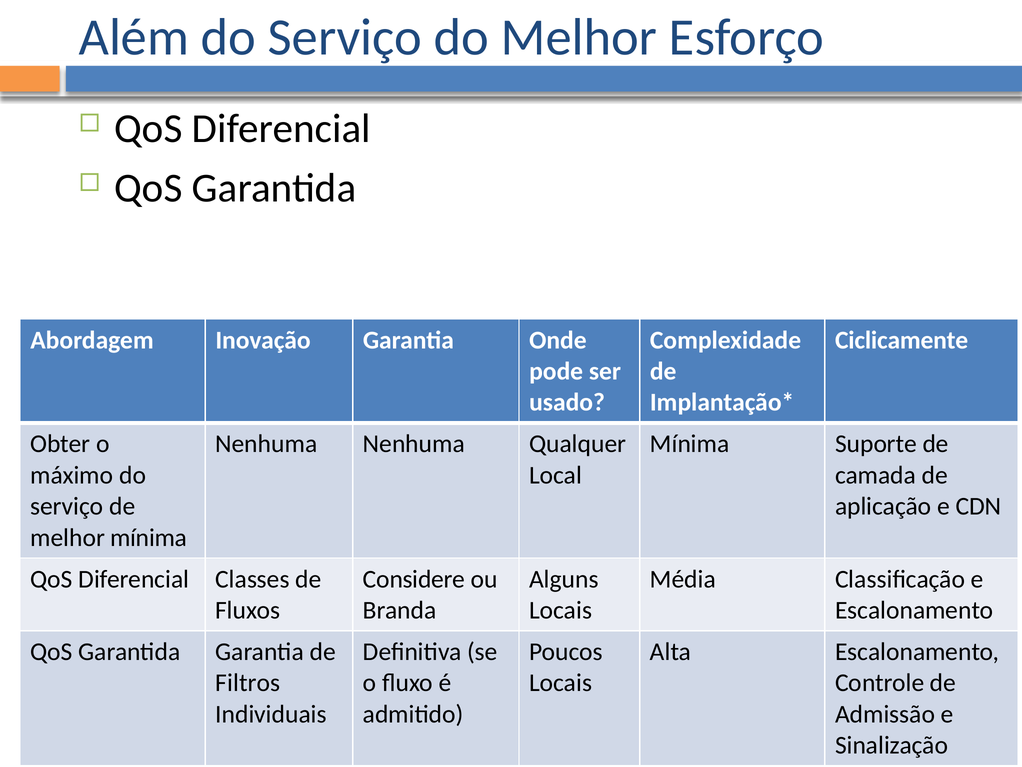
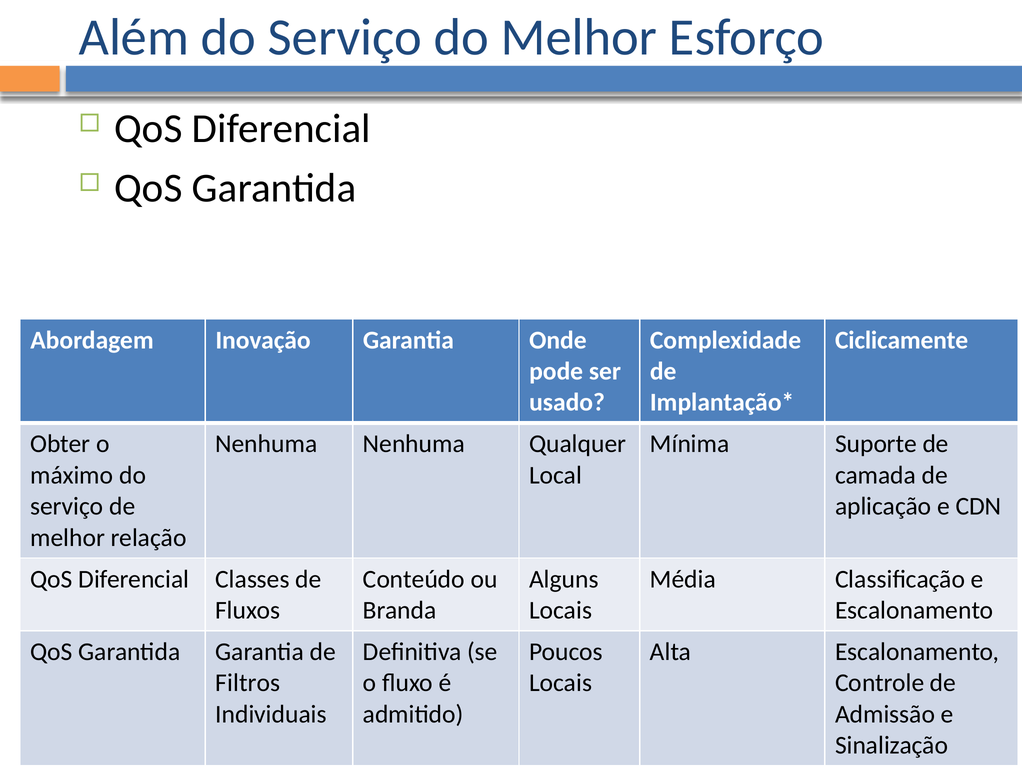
melhor mínima: mínima -> relação
Considere: Considere -> Conteúdo
